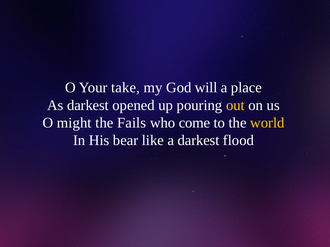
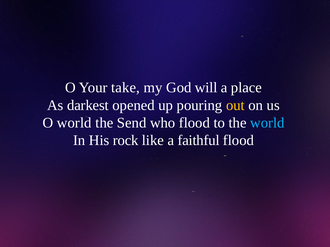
O might: might -> world
Fails: Fails -> Send
who come: come -> flood
world at (267, 123) colour: yellow -> light blue
bear: bear -> rock
a darkest: darkest -> faithful
